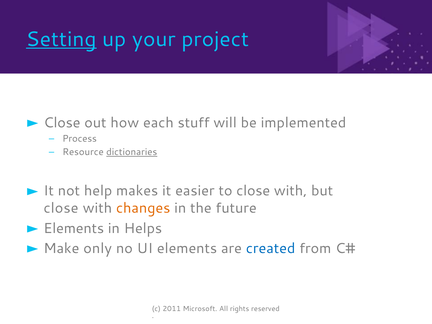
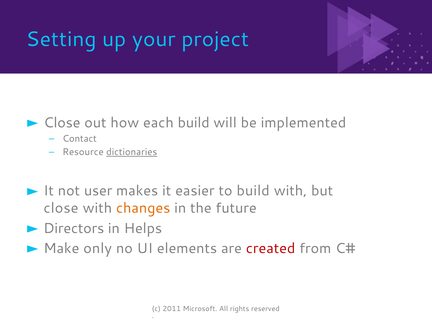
Setting underline: present -> none
each stuff: stuff -> build
Process: Process -> Contact
help: help -> user
to close: close -> build
Elements at (74, 228): Elements -> Directors
created colour: blue -> red
